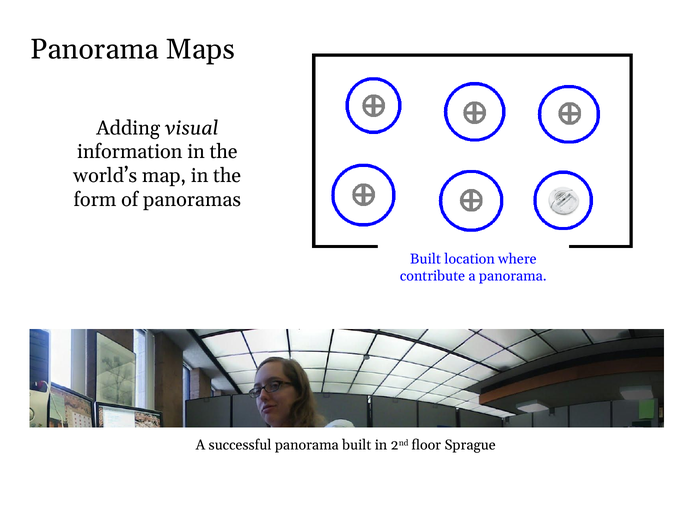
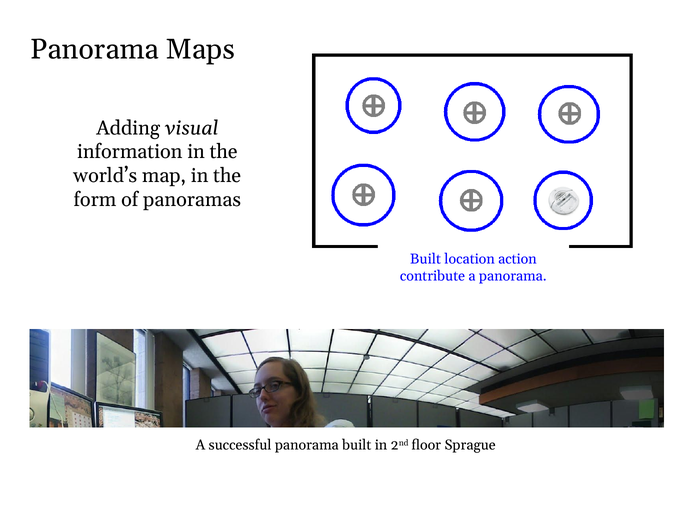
where: where -> action
